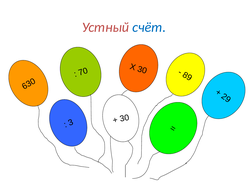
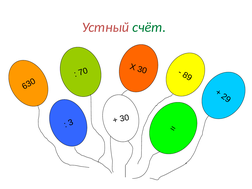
счёт colour: blue -> green
